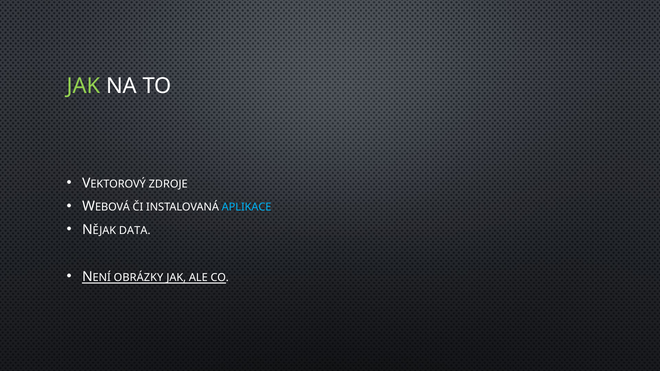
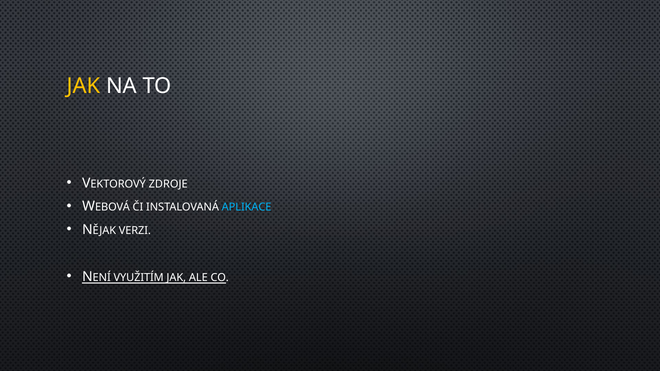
JAK at (84, 86) colour: light green -> yellow
DATA: DATA -> VERZI
OBRÁZKY: OBRÁZKY -> VYUŽITÍM
